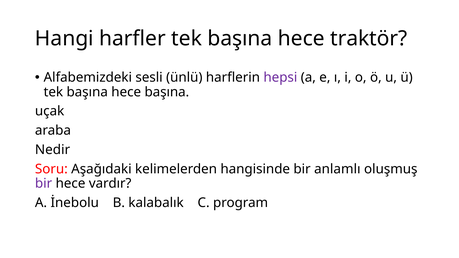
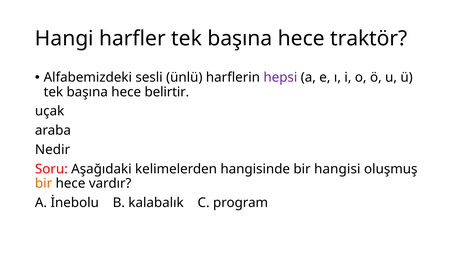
hece başına: başına -> belirtir
anlamlı: anlamlı -> hangisi
bir at (44, 184) colour: purple -> orange
